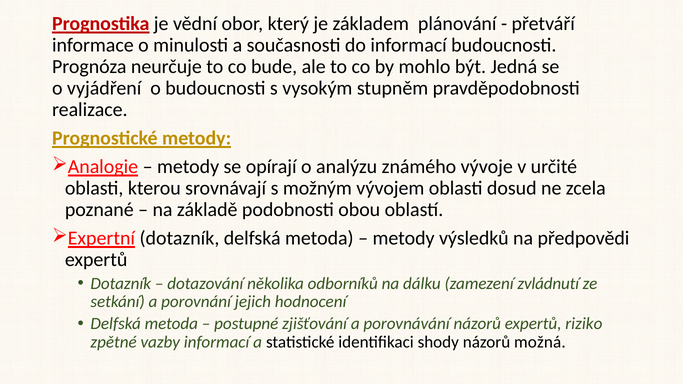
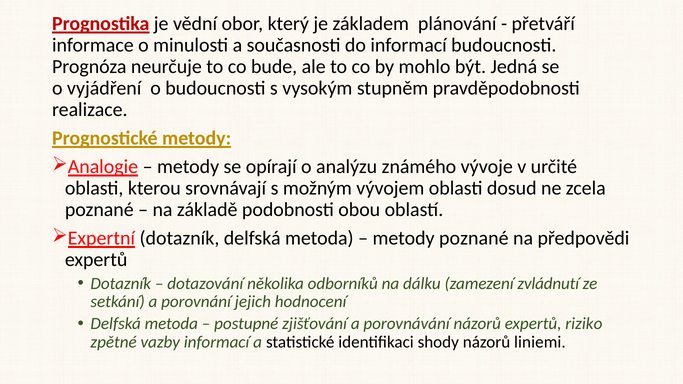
metody výsledků: výsledků -> poznané
možná: možná -> liniemi
